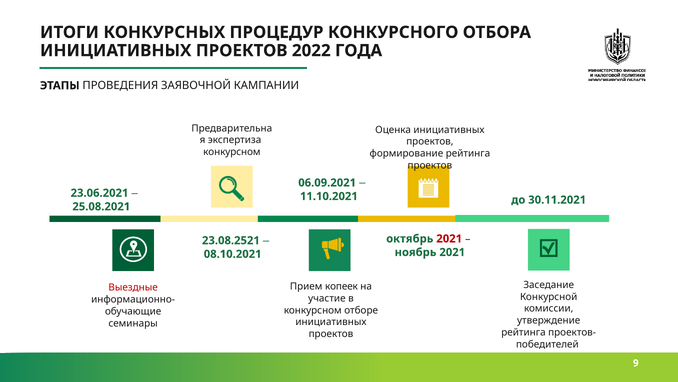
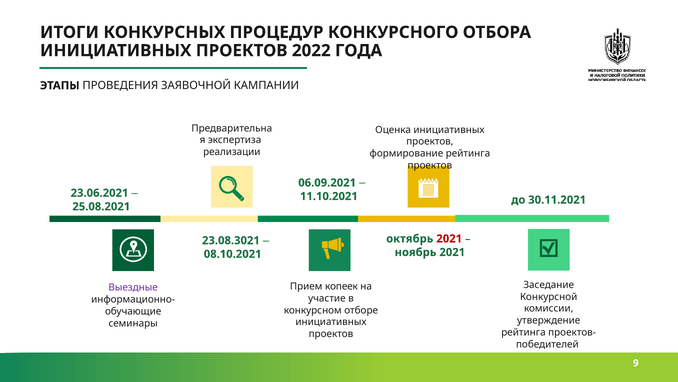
конкурсном at (232, 152): конкурсном -> реализации
23.08.2521: 23.08.2521 -> 23.08.3021
Выездные colour: red -> purple
